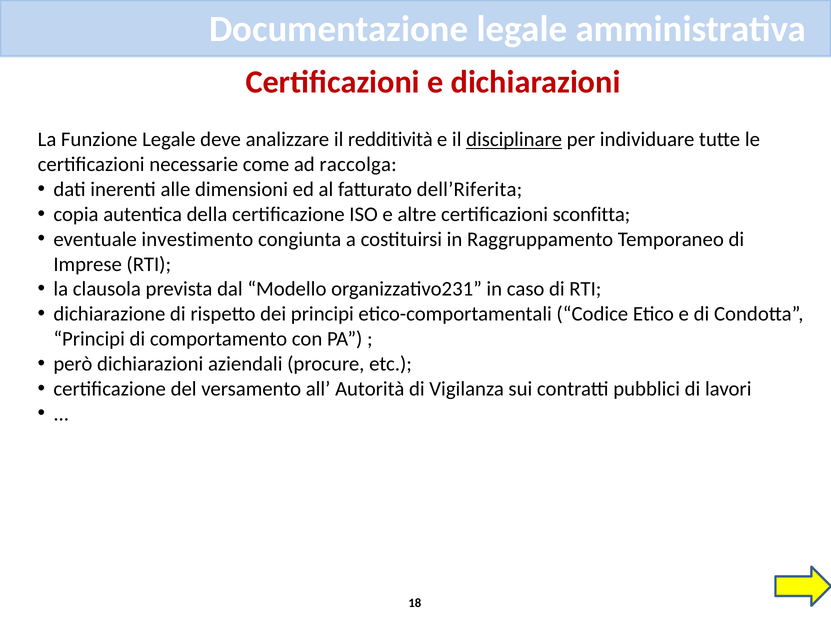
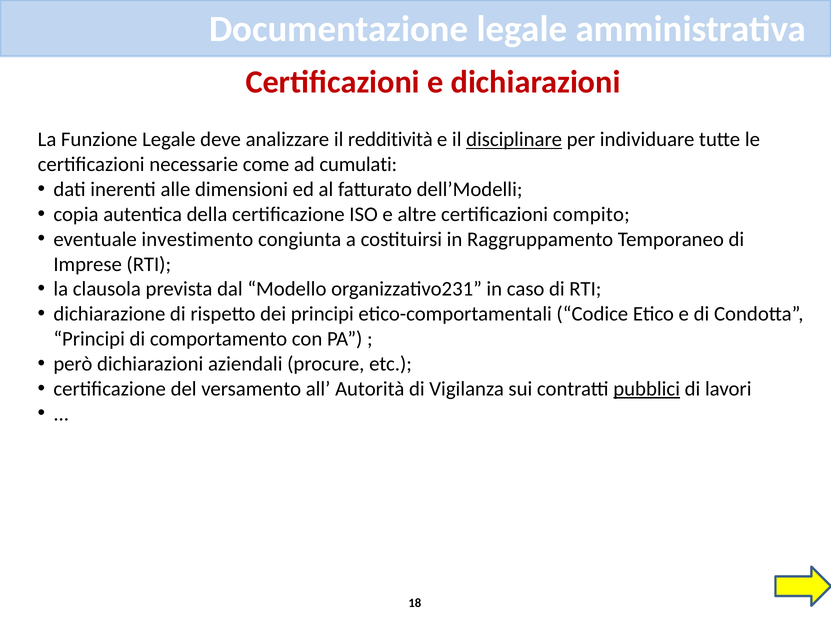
raccolga: raccolga -> cumulati
dell’Riferita: dell’Riferita -> dell’Modelli
sconfitta: sconfitta -> compito
pubblici underline: none -> present
